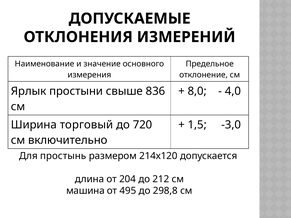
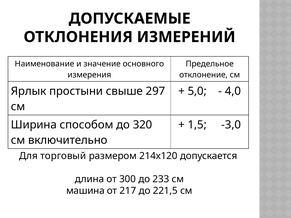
836: 836 -> 297
8,0: 8,0 -> 5,0
торговый: торговый -> способом
720: 720 -> 320
простынь: простынь -> торговый
204: 204 -> 300
212: 212 -> 233
495: 495 -> 217
298,8: 298,8 -> 221,5
